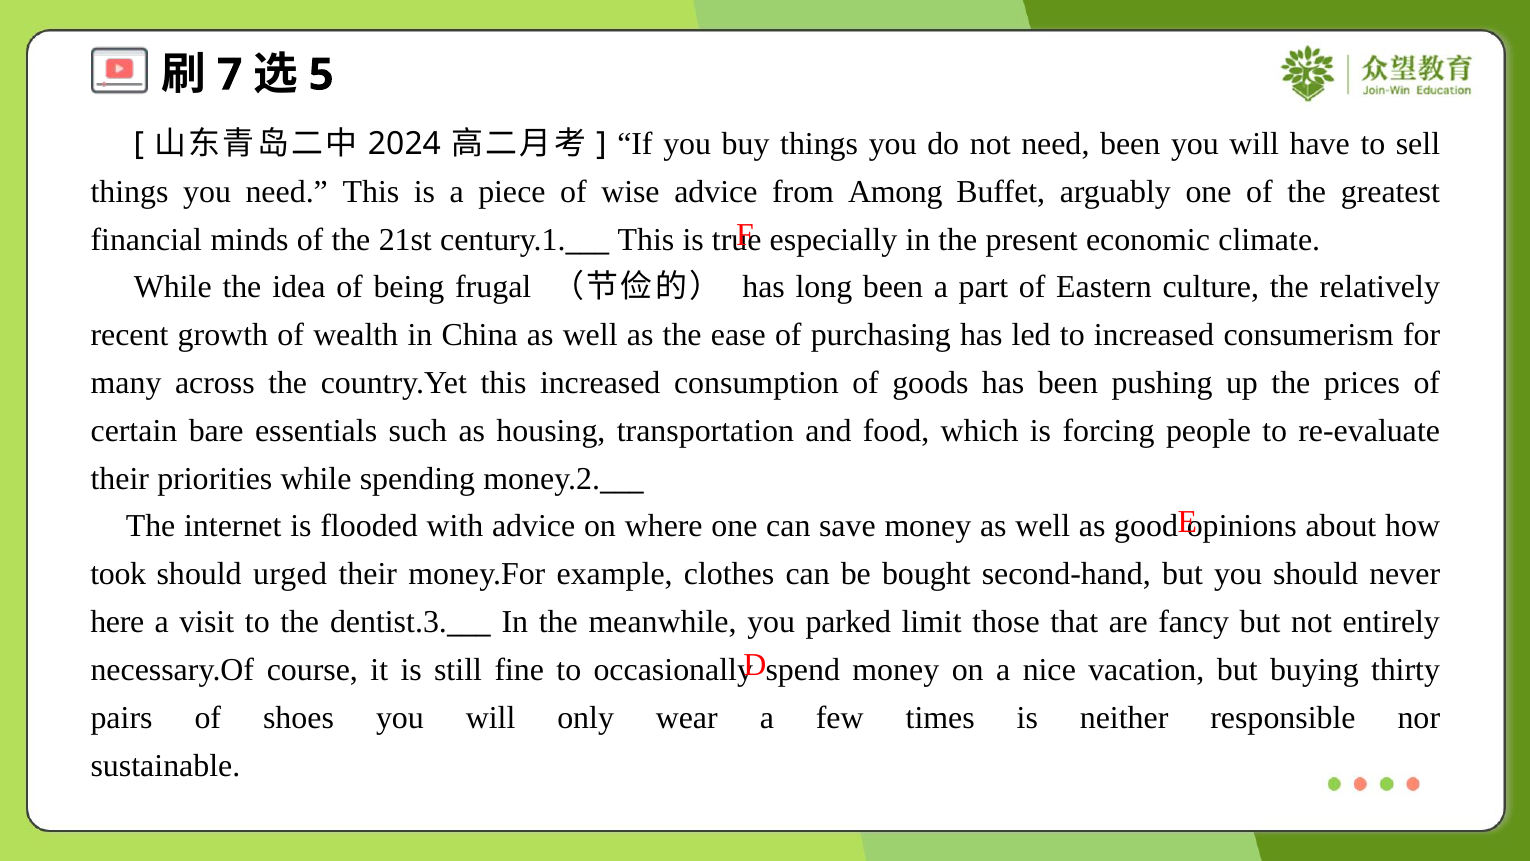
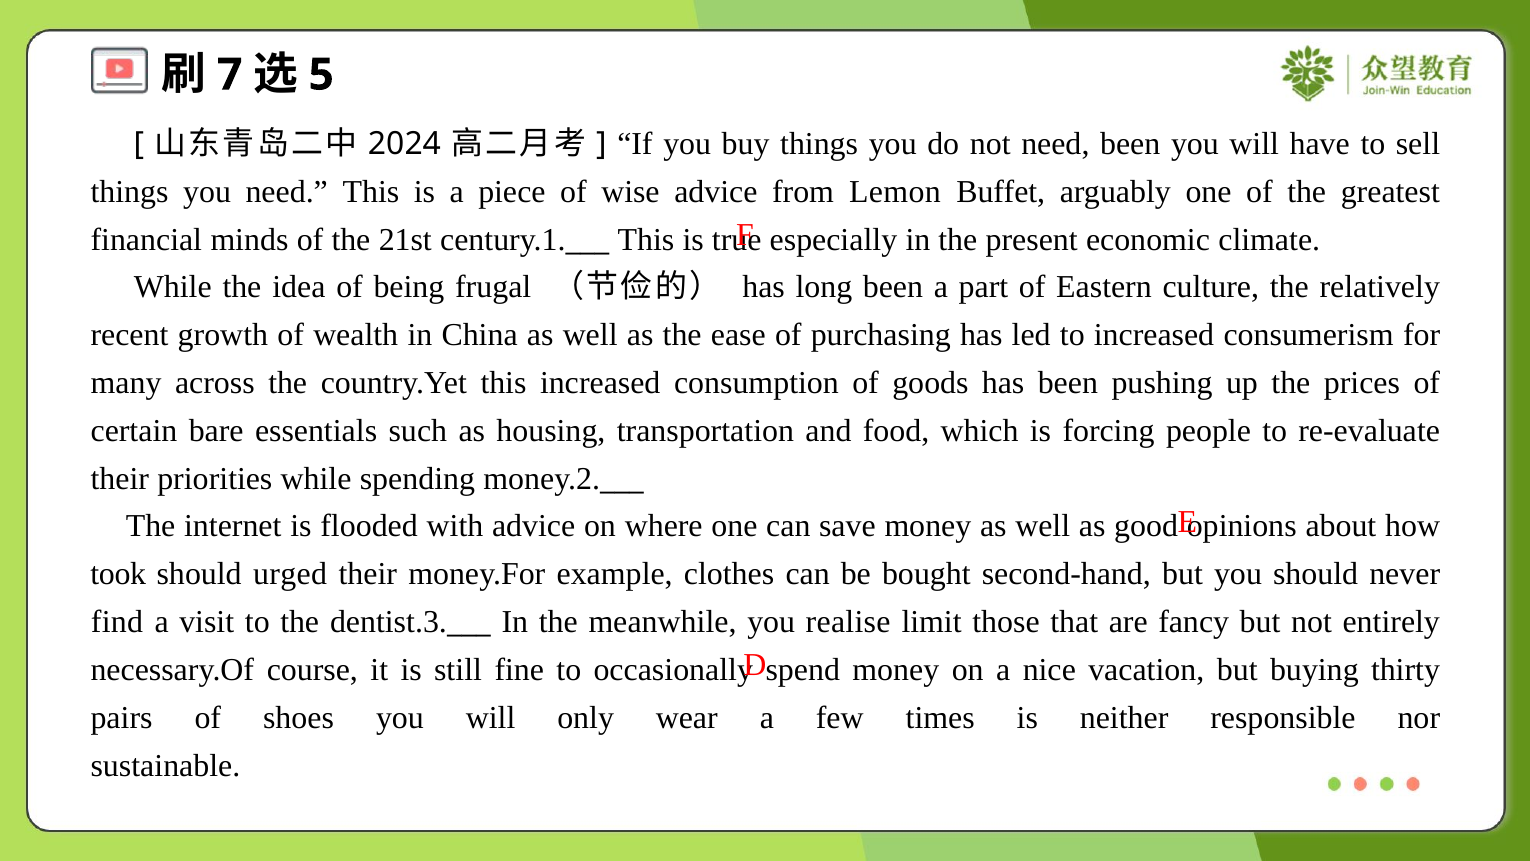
Among: Among -> Lemon
here: here -> find
parked: parked -> realise
